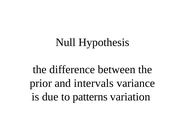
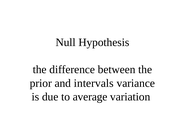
patterns: patterns -> average
